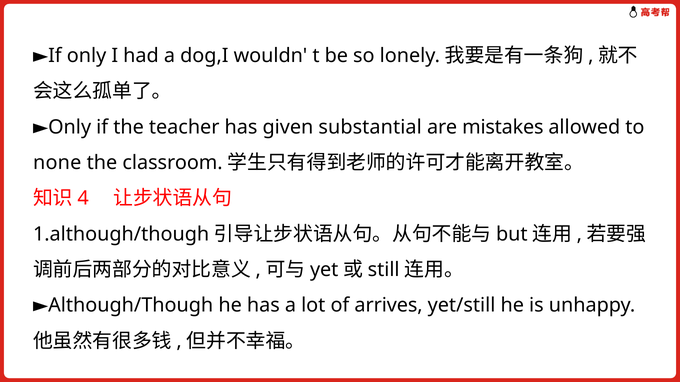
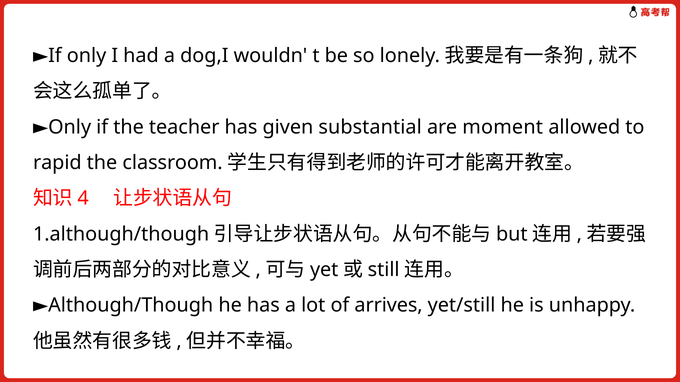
mistakes: mistakes -> moment
none: none -> rapid
